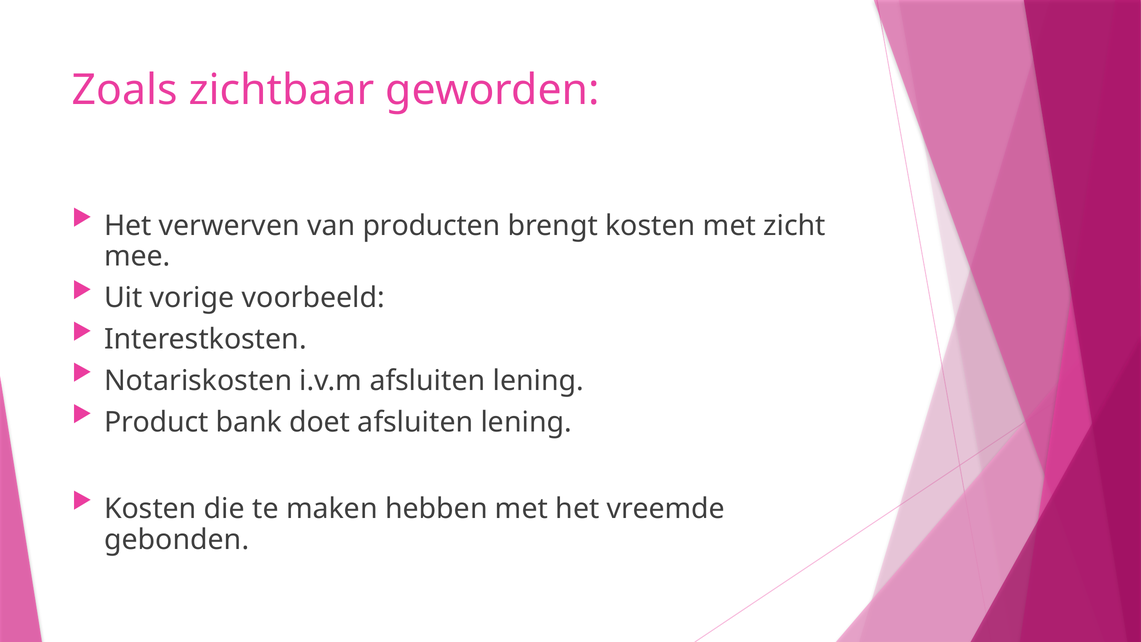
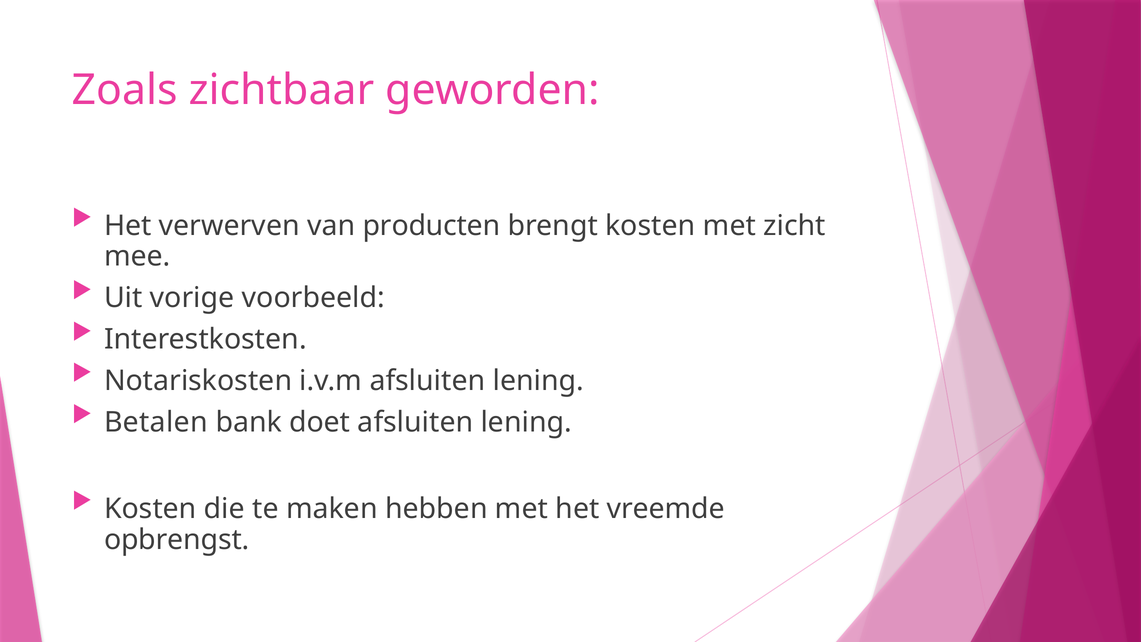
Product: Product -> Betalen
gebonden: gebonden -> opbrengst
